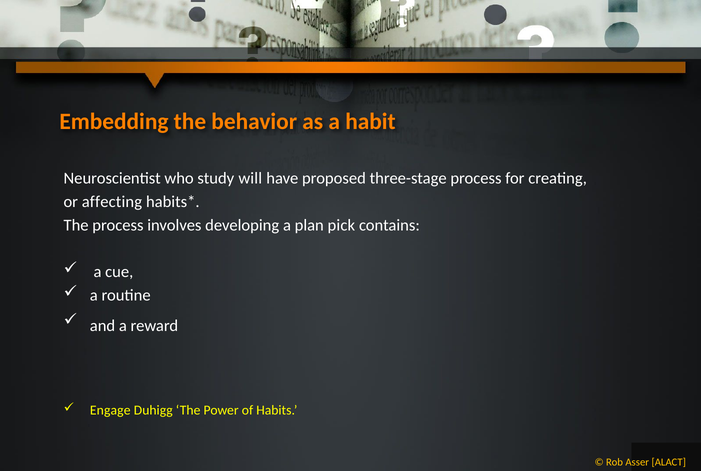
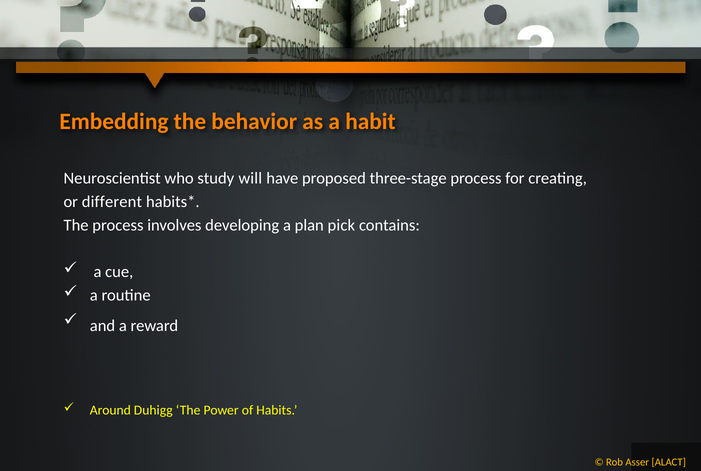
affecting: affecting -> different
Engage: Engage -> Around
